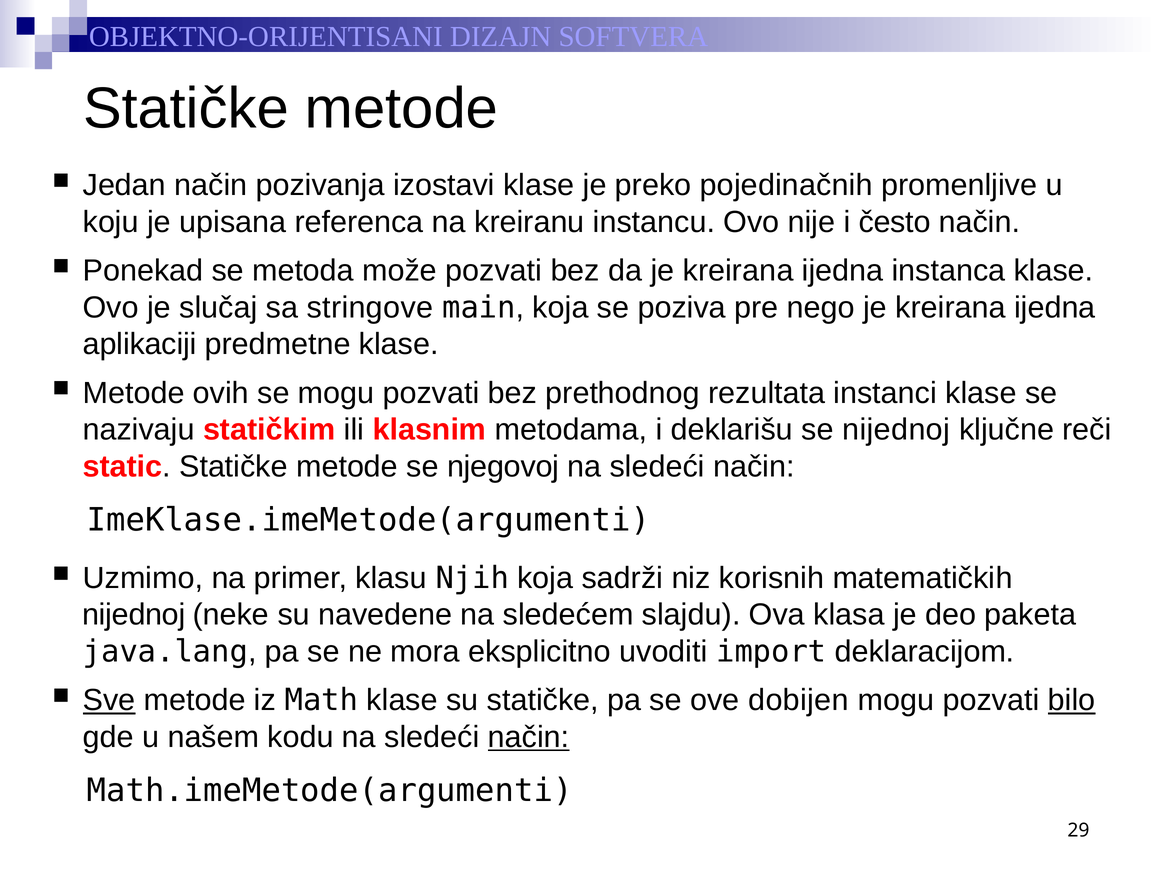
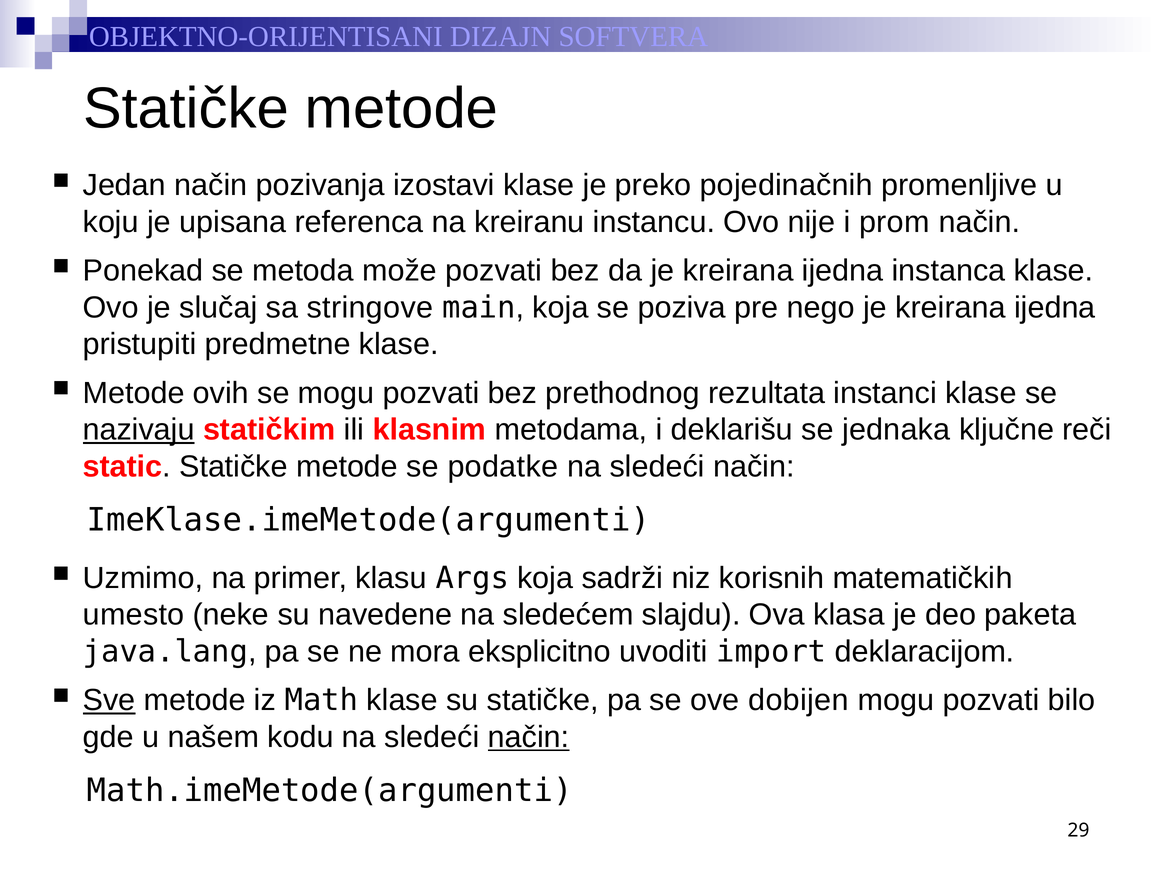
često: često -> prom
aplikaciji: aplikaciji -> pristupiti
nazivaju underline: none -> present
se nijednoj: nijednoj -> jednaka
njegovoj: njegovoj -> podatke
Njih: Njih -> Args
nijednoj at (134, 615): nijednoj -> umesto
bilo underline: present -> none
